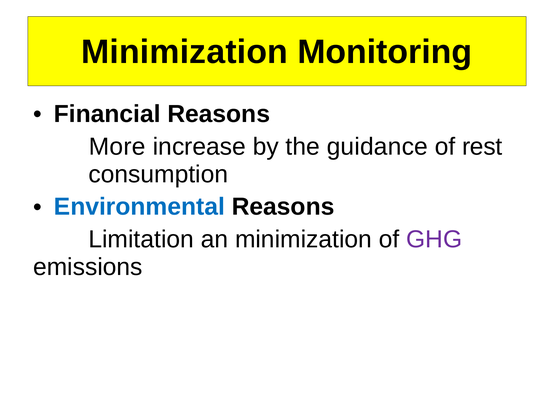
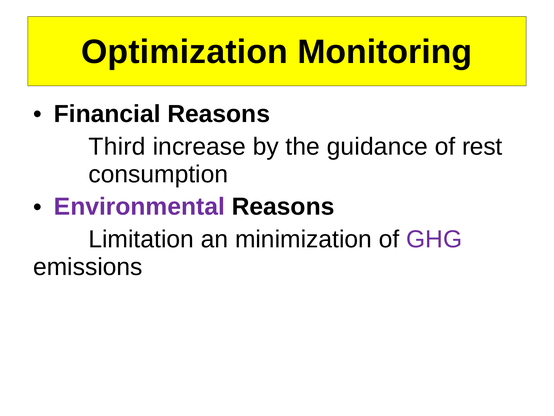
Minimization at (185, 52): Minimization -> Optimization
More: More -> Third
Environmental colour: blue -> purple
